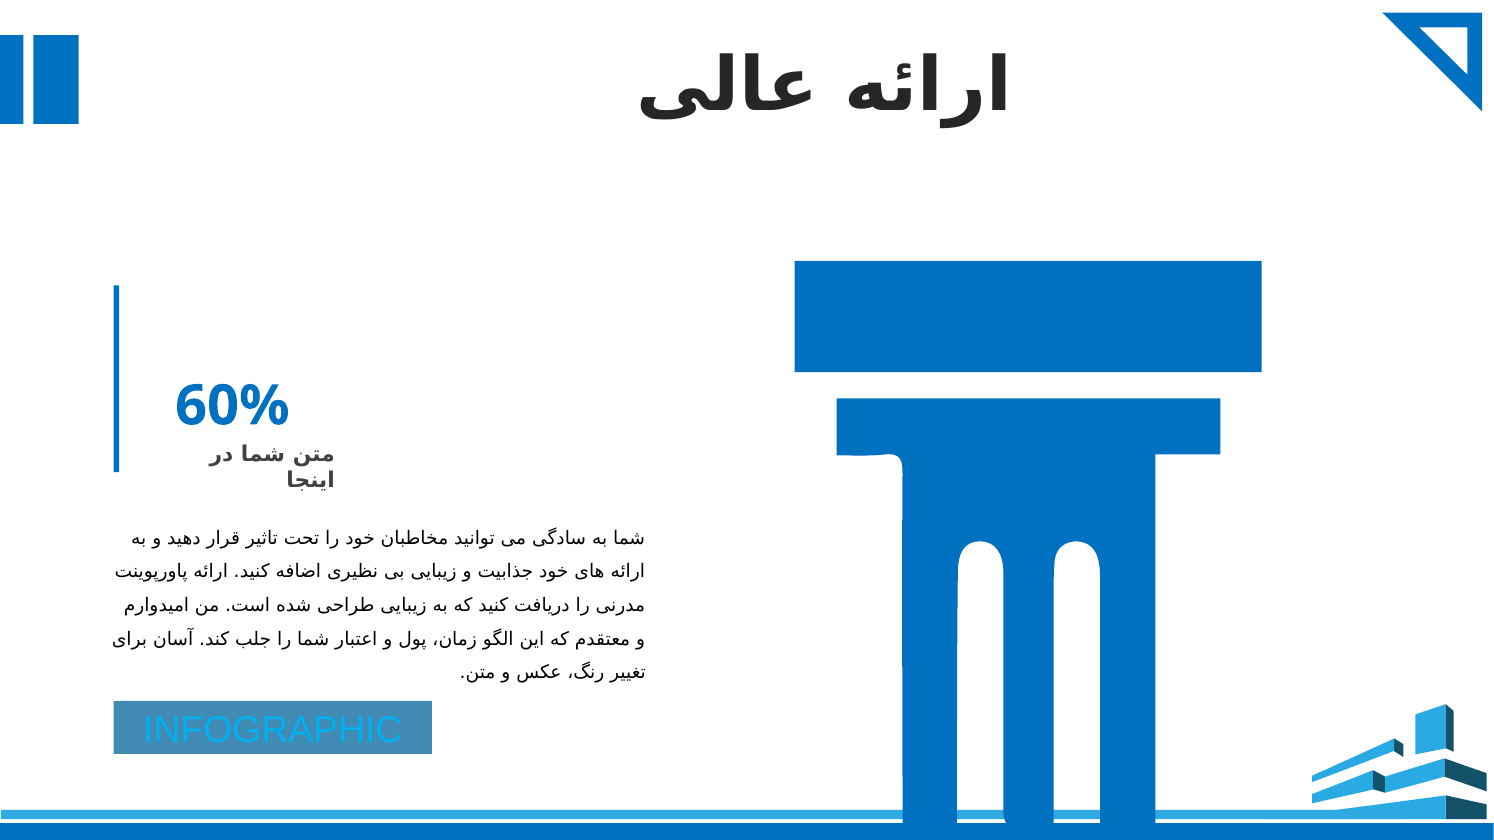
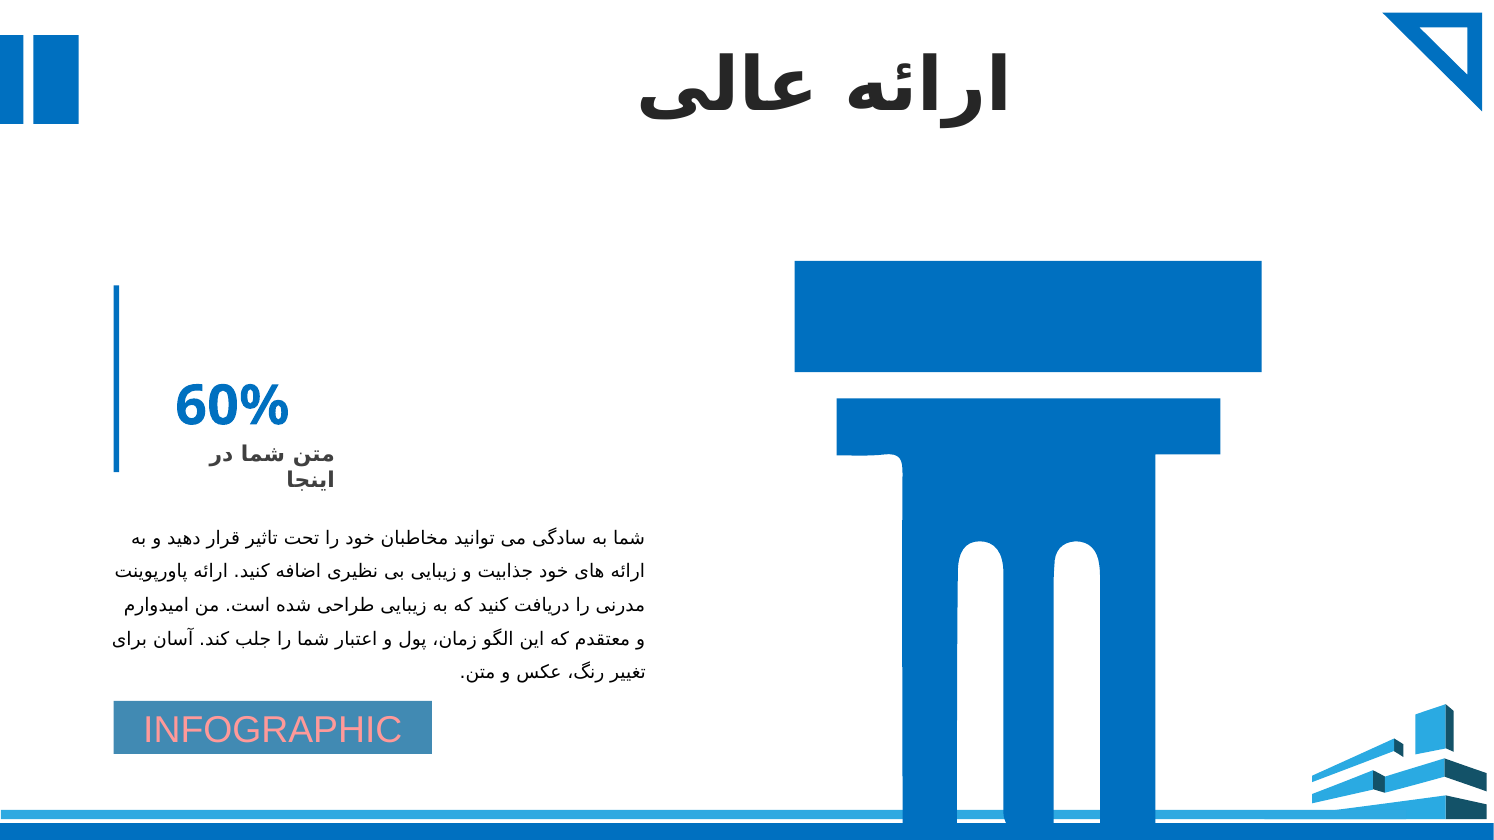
INFOGRAPHIC colour: light blue -> pink
